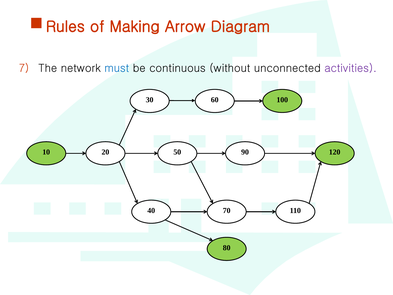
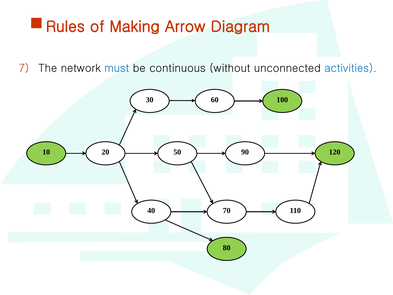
activities colour: purple -> blue
